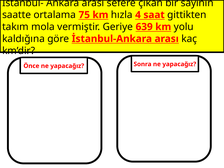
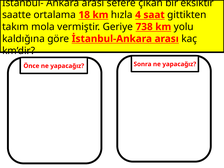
sayının: sayının -> eksiktir
75: 75 -> 18
639: 639 -> 738
